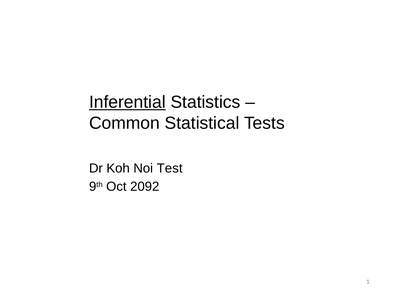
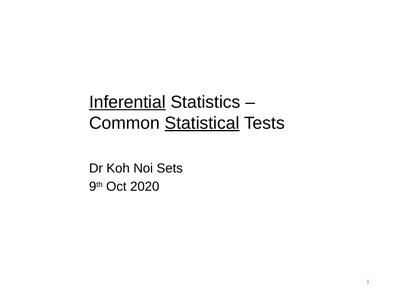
Statistical underline: none -> present
Test: Test -> Sets
2092: 2092 -> 2020
